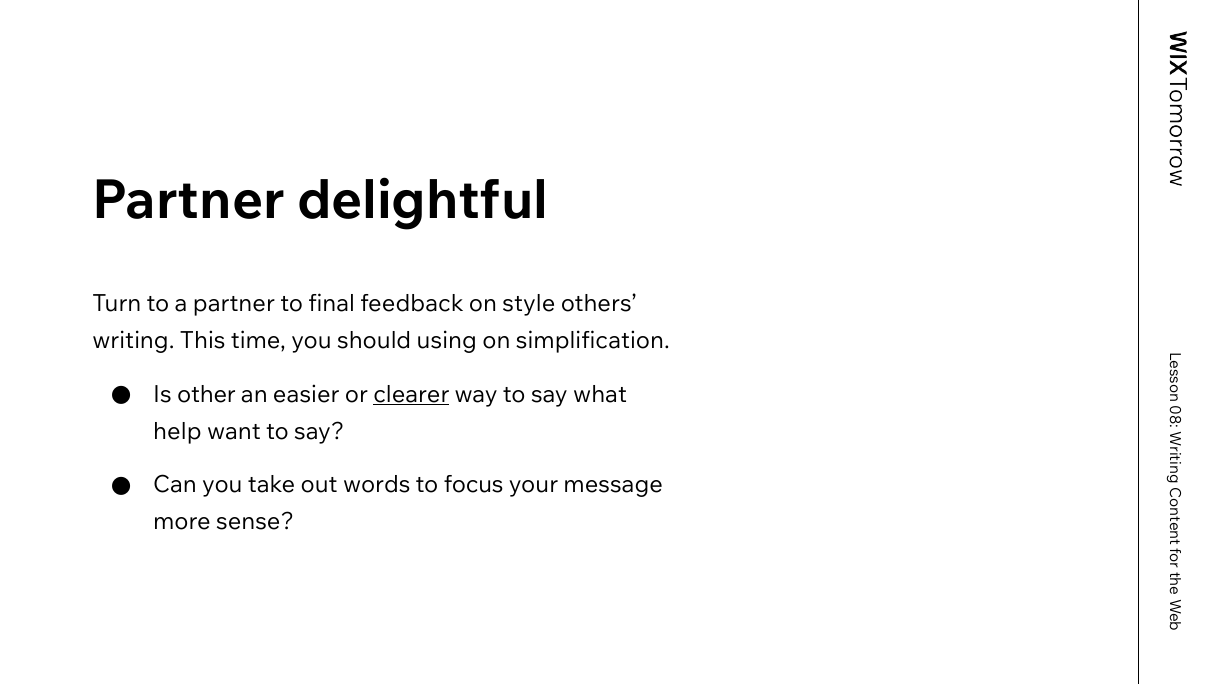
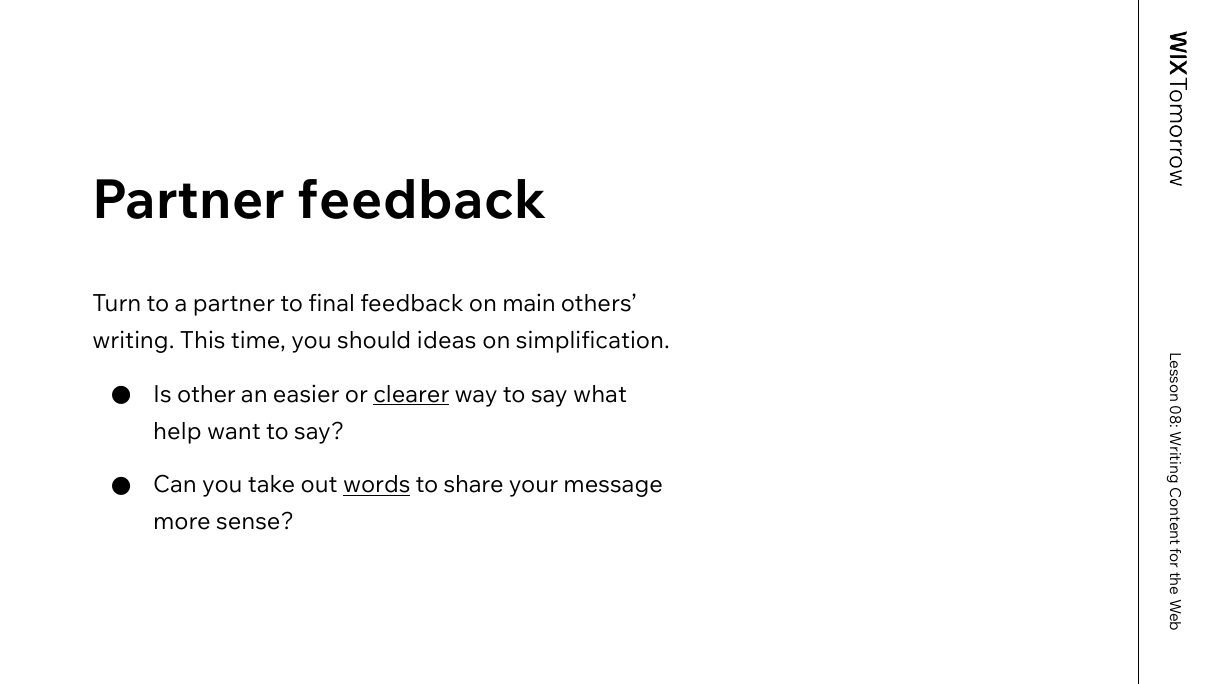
Partner delightful: delightful -> feedback
style: style -> main
using: using -> ideas
words underline: none -> present
focus: focus -> share
